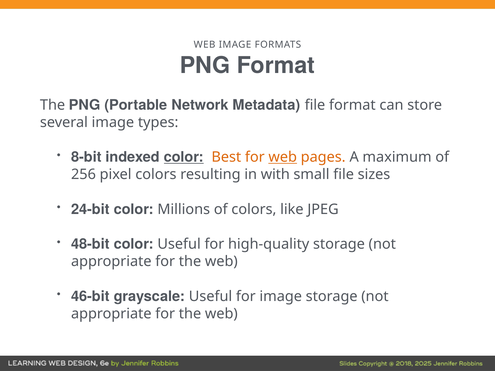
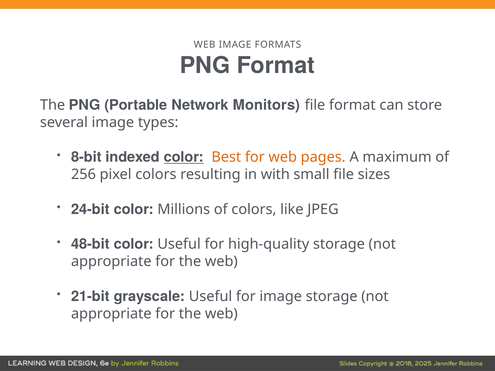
Metadata: Metadata -> Monitors
web at (283, 157) underline: present -> none
46-bit: 46-bit -> 21-bit
